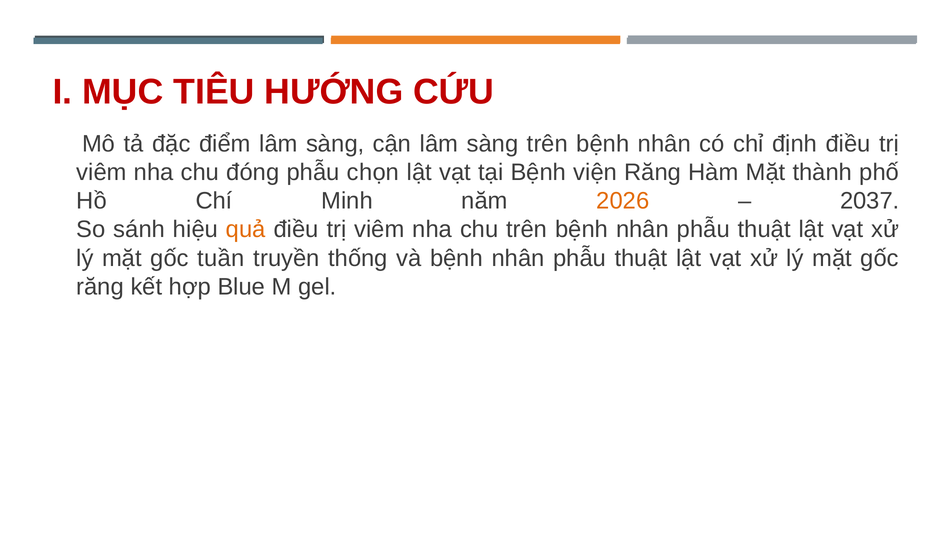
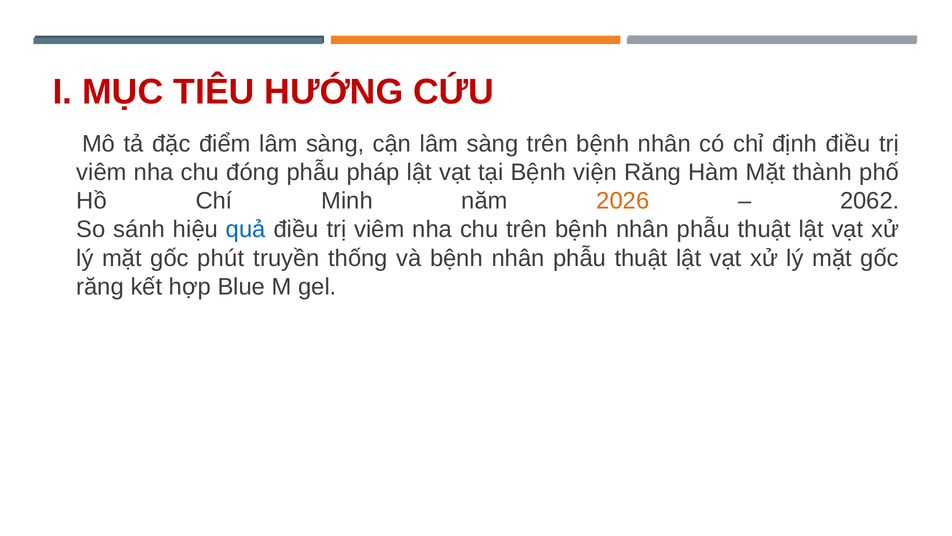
chọn: chọn -> pháp
2037: 2037 -> 2062
quả colour: orange -> blue
tuần: tuần -> phút
